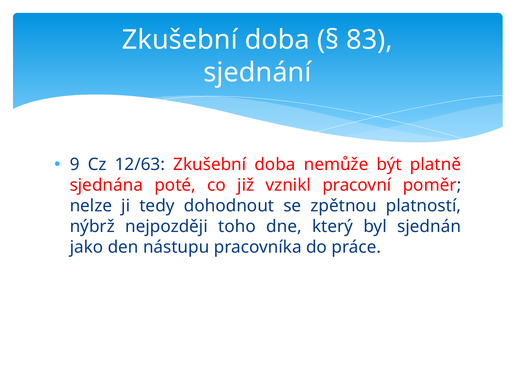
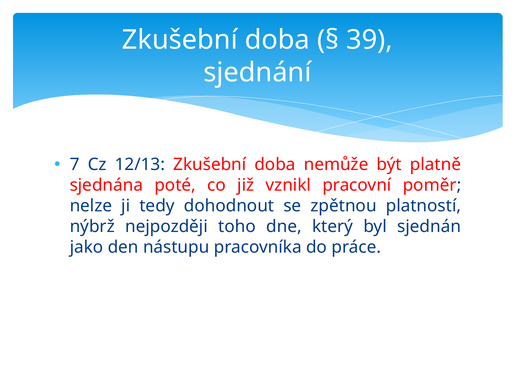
83: 83 -> 39
9: 9 -> 7
12/63: 12/63 -> 12/13
